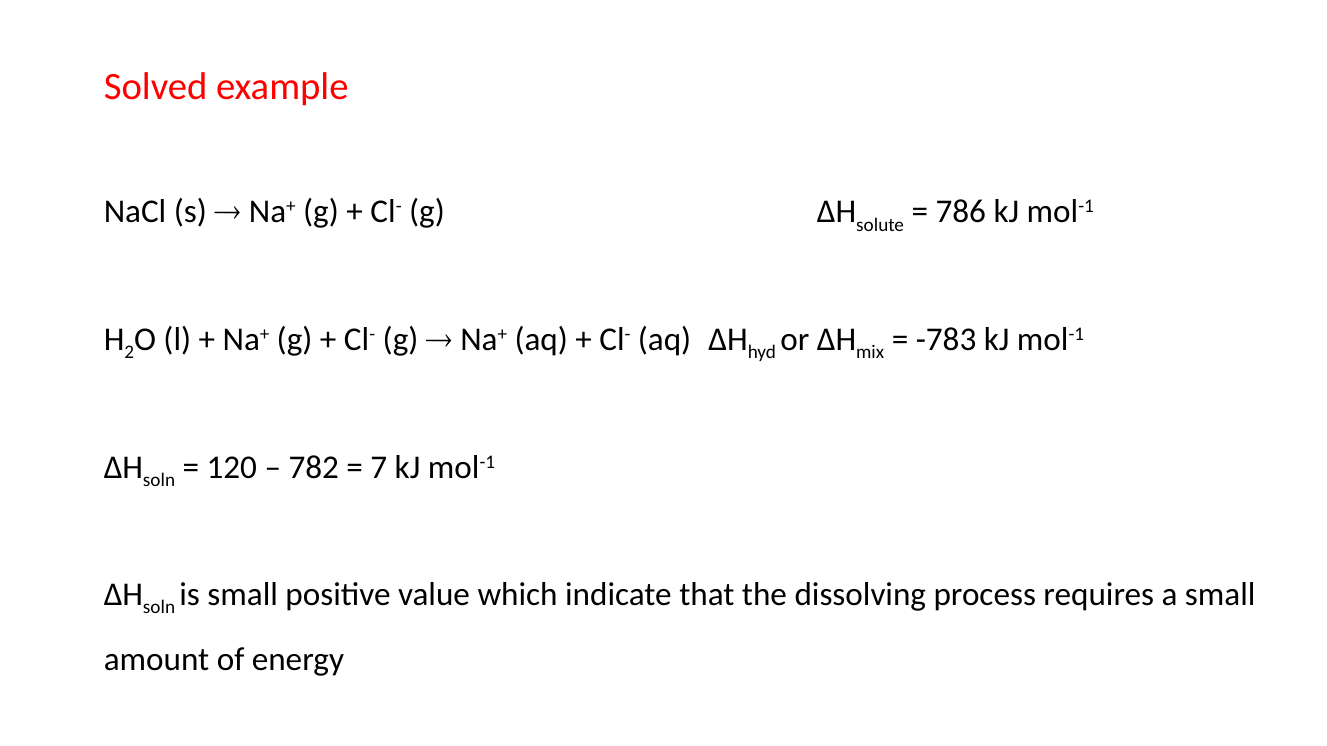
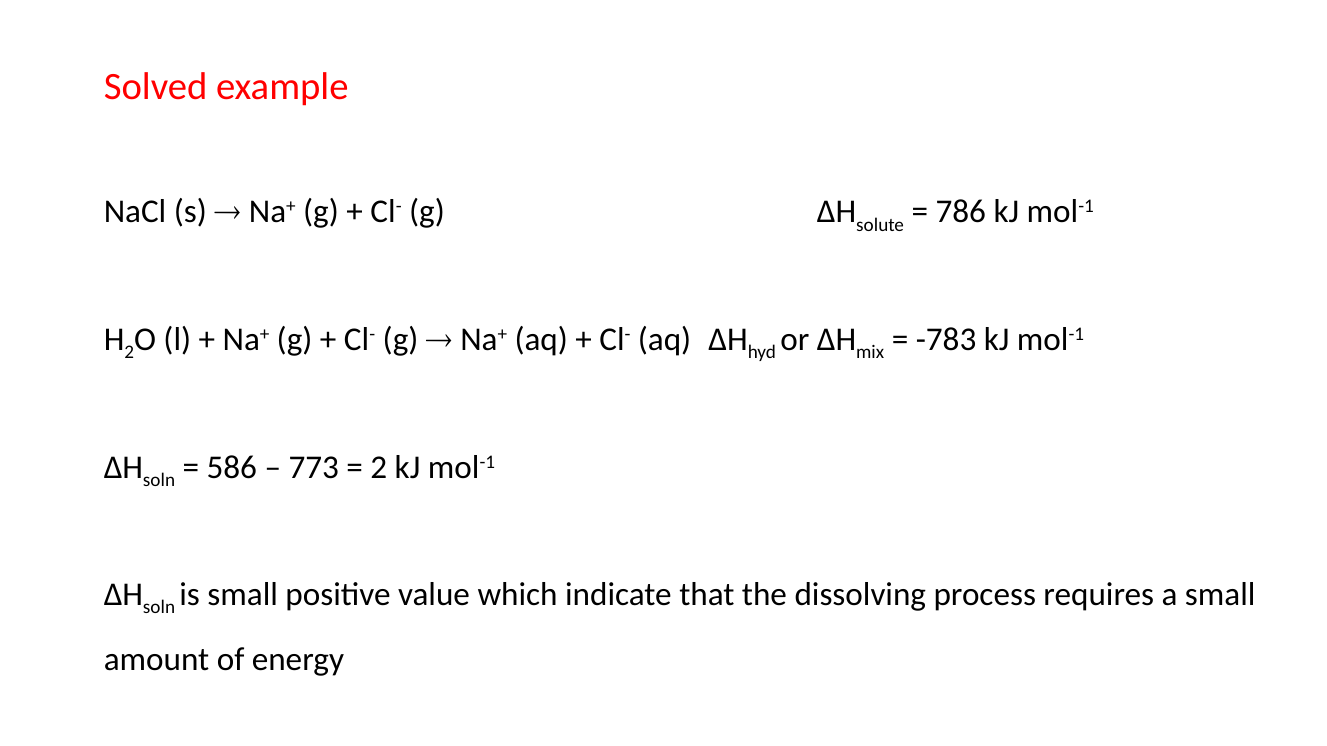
120: 120 -> 586
782: 782 -> 773
7 at (379, 467): 7 -> 2
